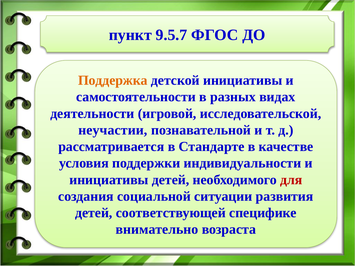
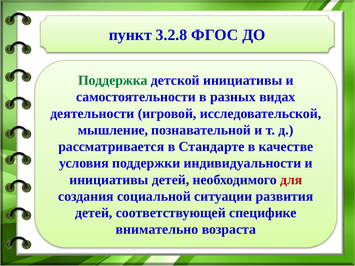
9.5.7: 9.5.7 -> 3.2.8
Поддержка colour: orange -> green
неучастии: неучастии -> мышление
